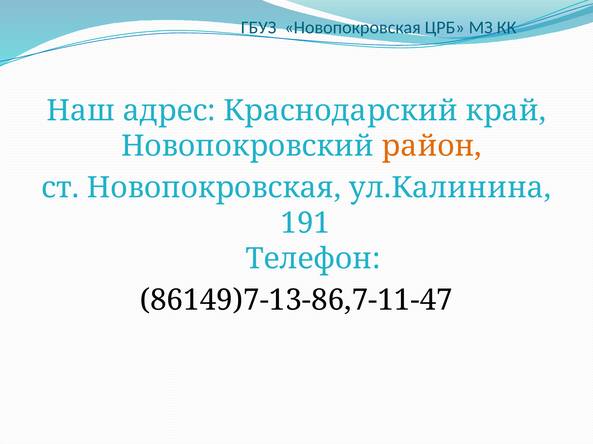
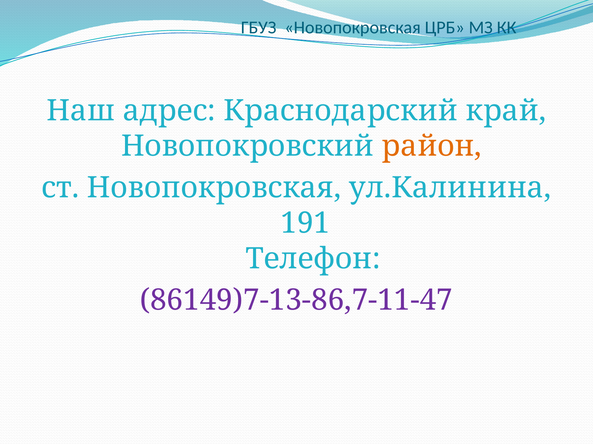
86149)7-13-86,7-11-47 colour: black -> purple
